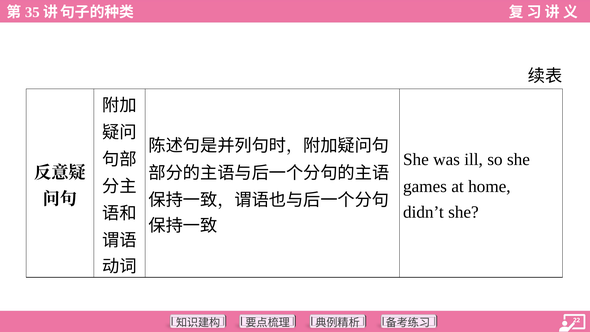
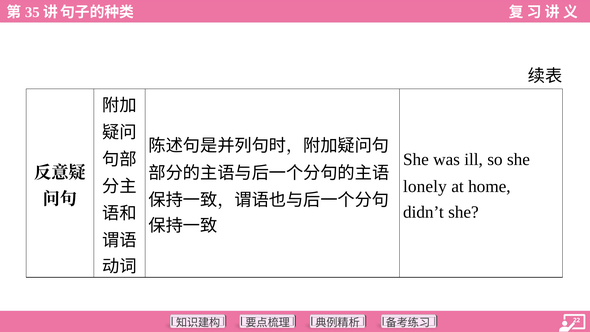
games: games -> lonely
